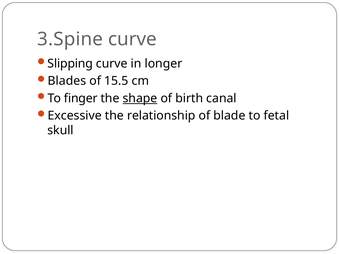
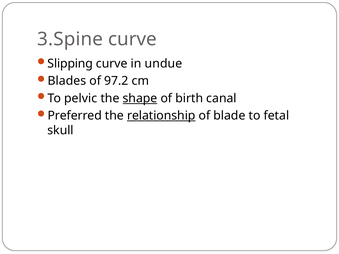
longer: longer -> undue
15.5: 15.5 -> 97.2
finger: finger -> pelvic
Excessive: Excessive -> Preferred
relationship underline: none -> present
